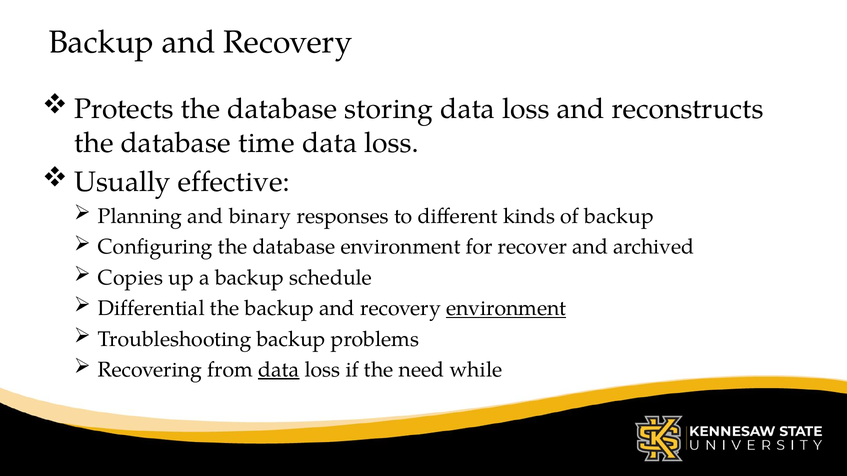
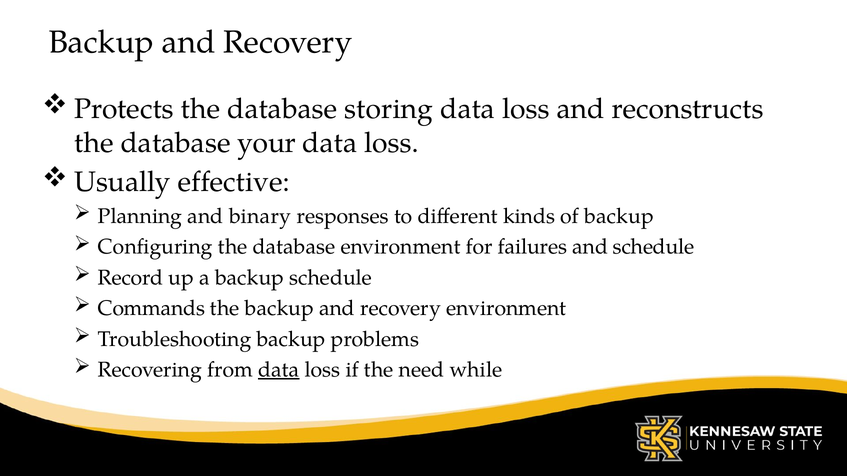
time: time -> your
recover: recover -> failures
and archived: archived -> schedule
Copies: Copies -> Record
Differential: Differential -> Commands
environment at (506, 309) underline: present -> none
